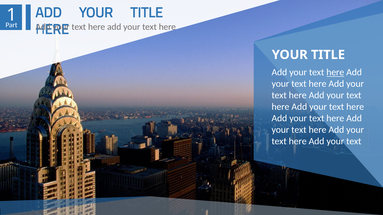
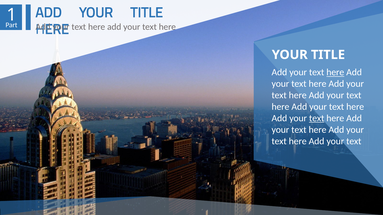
text at (317, 118) underline: none -> present
